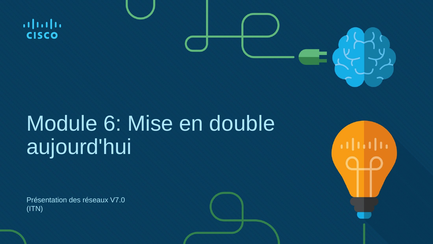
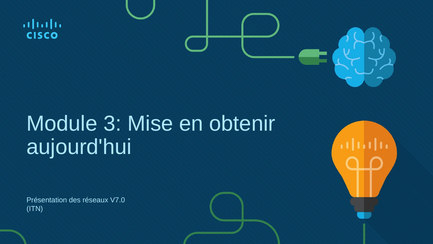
6: 6 -> 3
double: double -> obtenir
